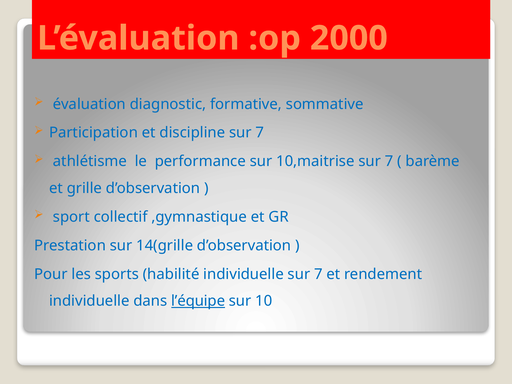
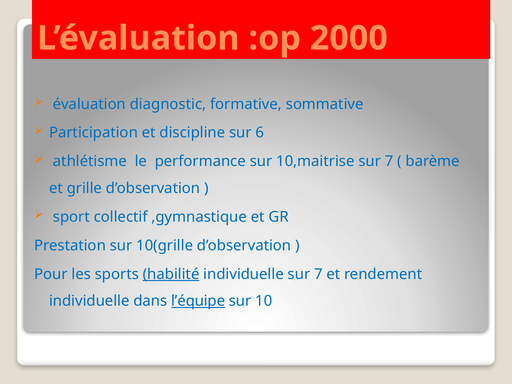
discipline sur 7: 7 -> 6
14(grille: 14(grille -> 10(grille
habilité underline: none -> present
